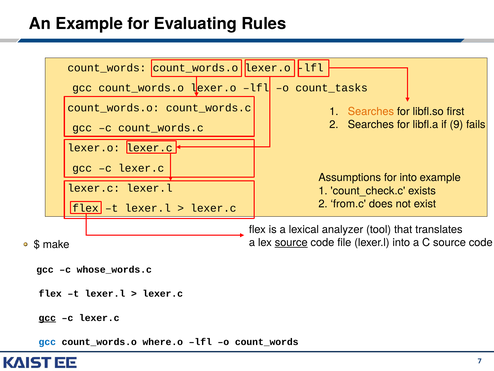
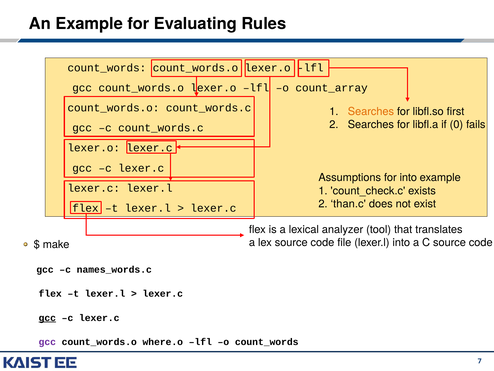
count_tasks: count_tasks -> count_array
9: 9 -> 0
from.c: from.c -> than.c
source at (291, 242) underline: present -> none
whose_words.c: whose_words.c -> names_words.c
gcc at (47, 342) colour: blue -> purple
